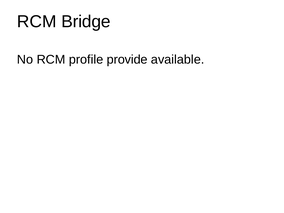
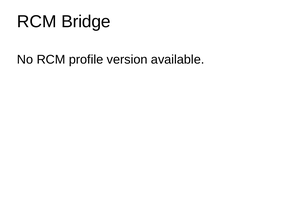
provide: provide -> version
